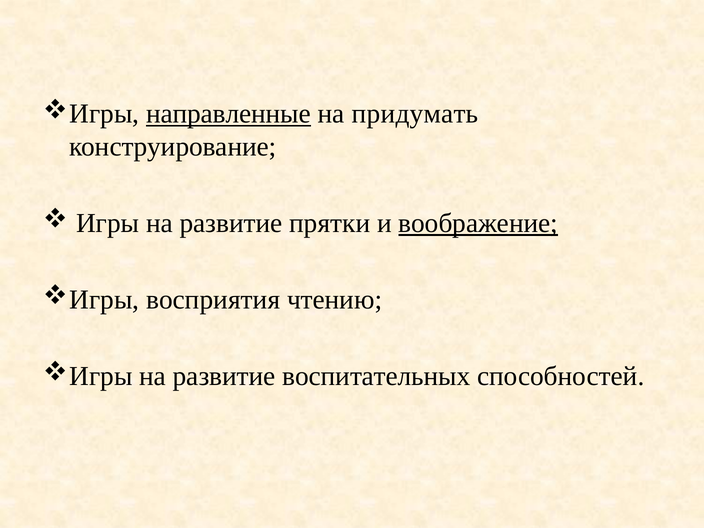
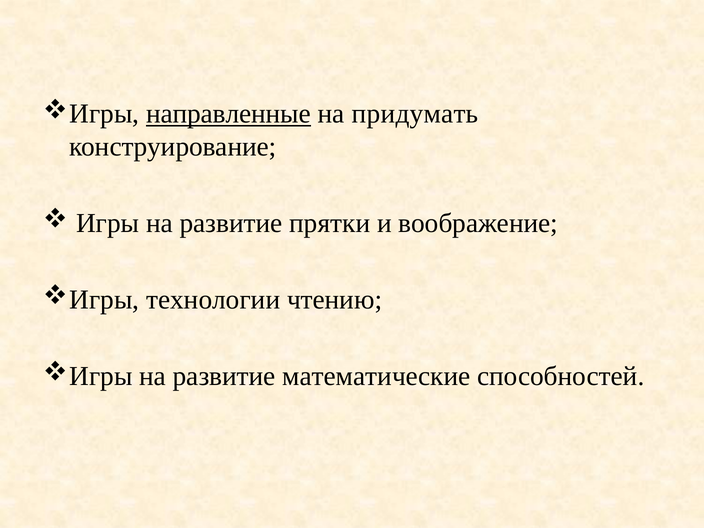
воображение underline: present -> none
восприятия: восприятия -> технологии
воспитательных: воспитательных -> математические
